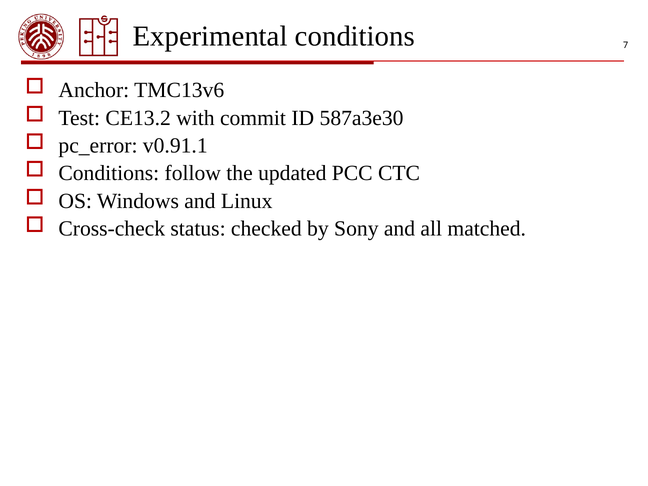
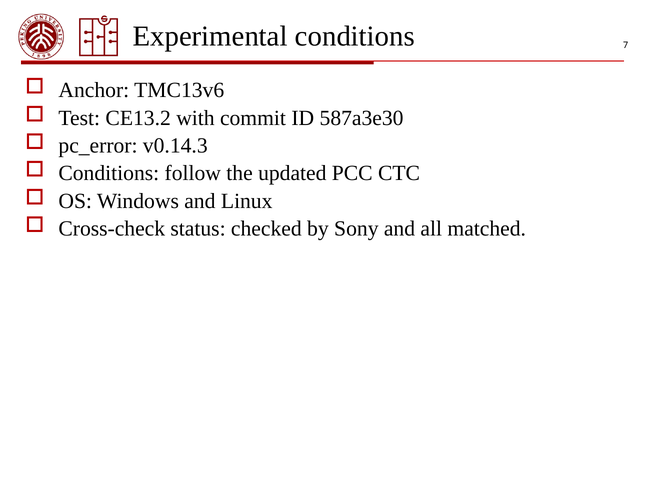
v0.91.1: v0.91.1 -> v0.14.3
